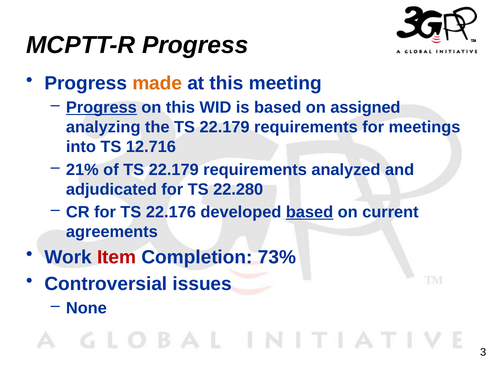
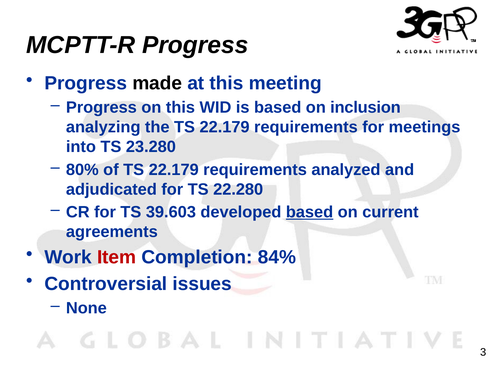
made colour: orange -> black
Progress at (101, 108) underline: present -> none
assigned: assigned -> inclusion
12.716: 12.716 -> 23.280
21%: 21% -> 80%
22.176: 22.176 -> 39.603
73%: 73% -> 84%
